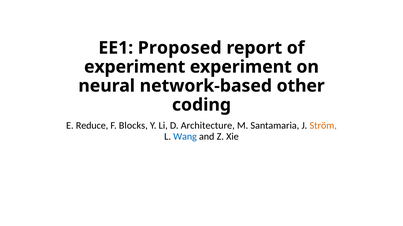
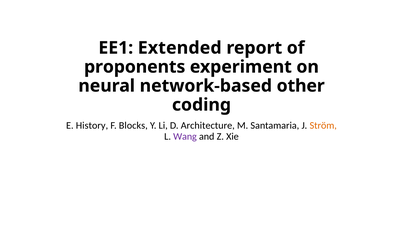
Proposed: Proposed -> Extended
experiment at (135, 67): experiment -> proponents
Reduce: Reduce -> History
Wang colour: blue -> purple
